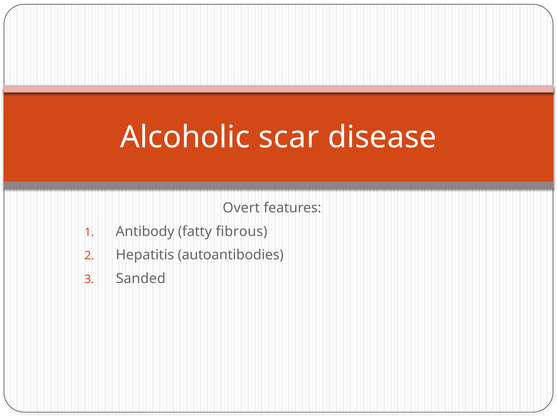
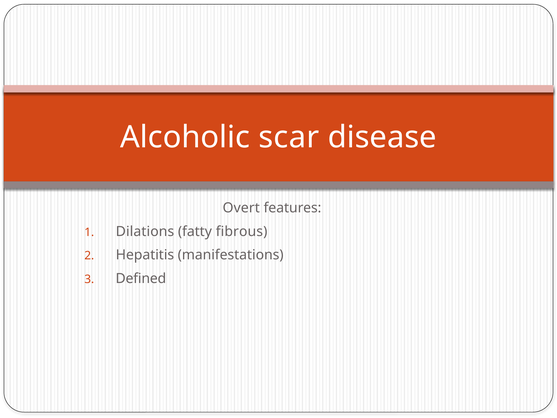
Antibody: Antibody -> Dilations
autoantibodies: autoantibodies -> manifestations
Sanded: Sanded -> Defined
